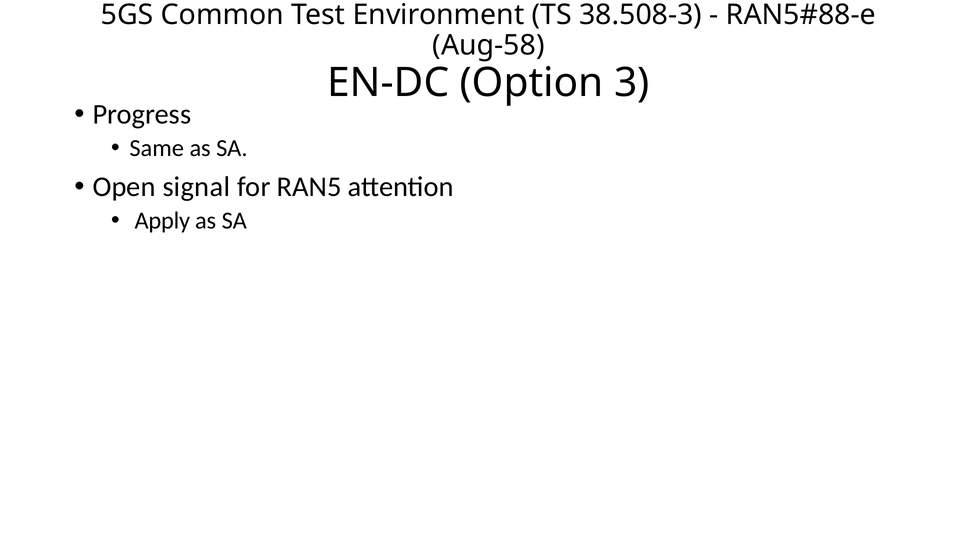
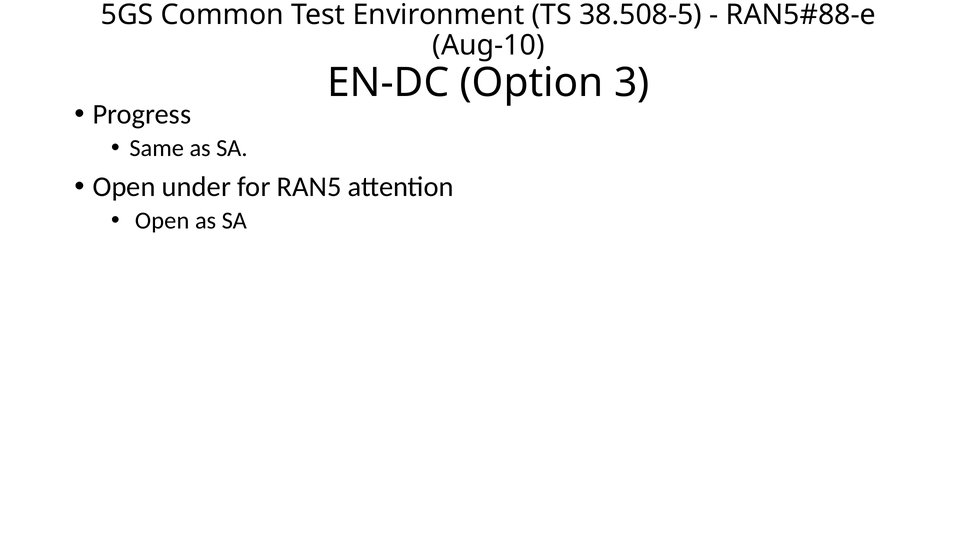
38.508-3: 38.508-3 -> 38.508-5
Aug-58: Aug-58 -> Aug-10
signal: signal -> under
Apply at (162, 220): Apply -> Open
